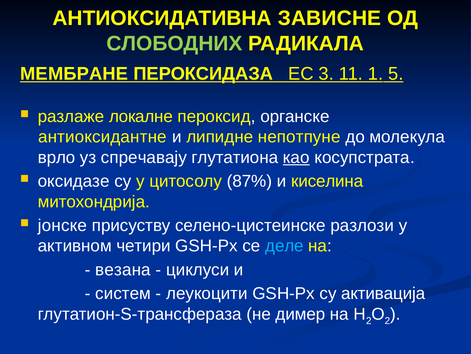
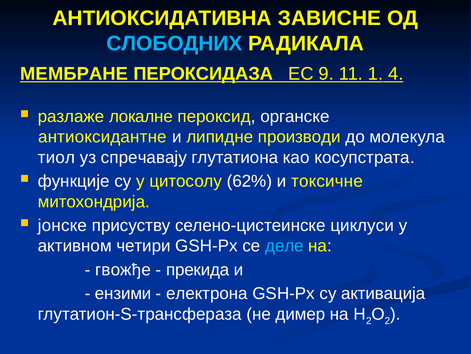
СЛОБОДНИХ colour: light green -> light blue
3: 3 -> 9
5: 5 -> 4
непотпуне: непотпуне -> производи
врло: врло -> тиол
као underline: present -> none
оксидазе: оксидазе -> функције
87%: 87% -> 62%
киселина: киселина -> токсичне
разлози: разлози -> циклуси
везана: везана -> гвожђе
циклуси: циклуси -> прекида
систем: систем -> ензими
леукоцити: леукоцити -> електрона
